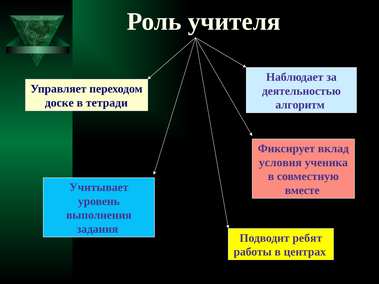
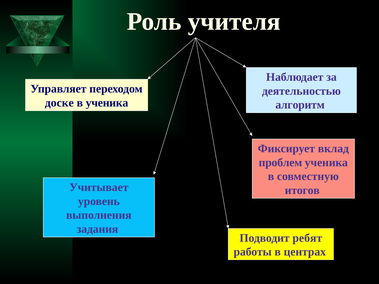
в тетради: тетради -> ученика
условия: условия -> проблем
вместе: вместе -> итогов
